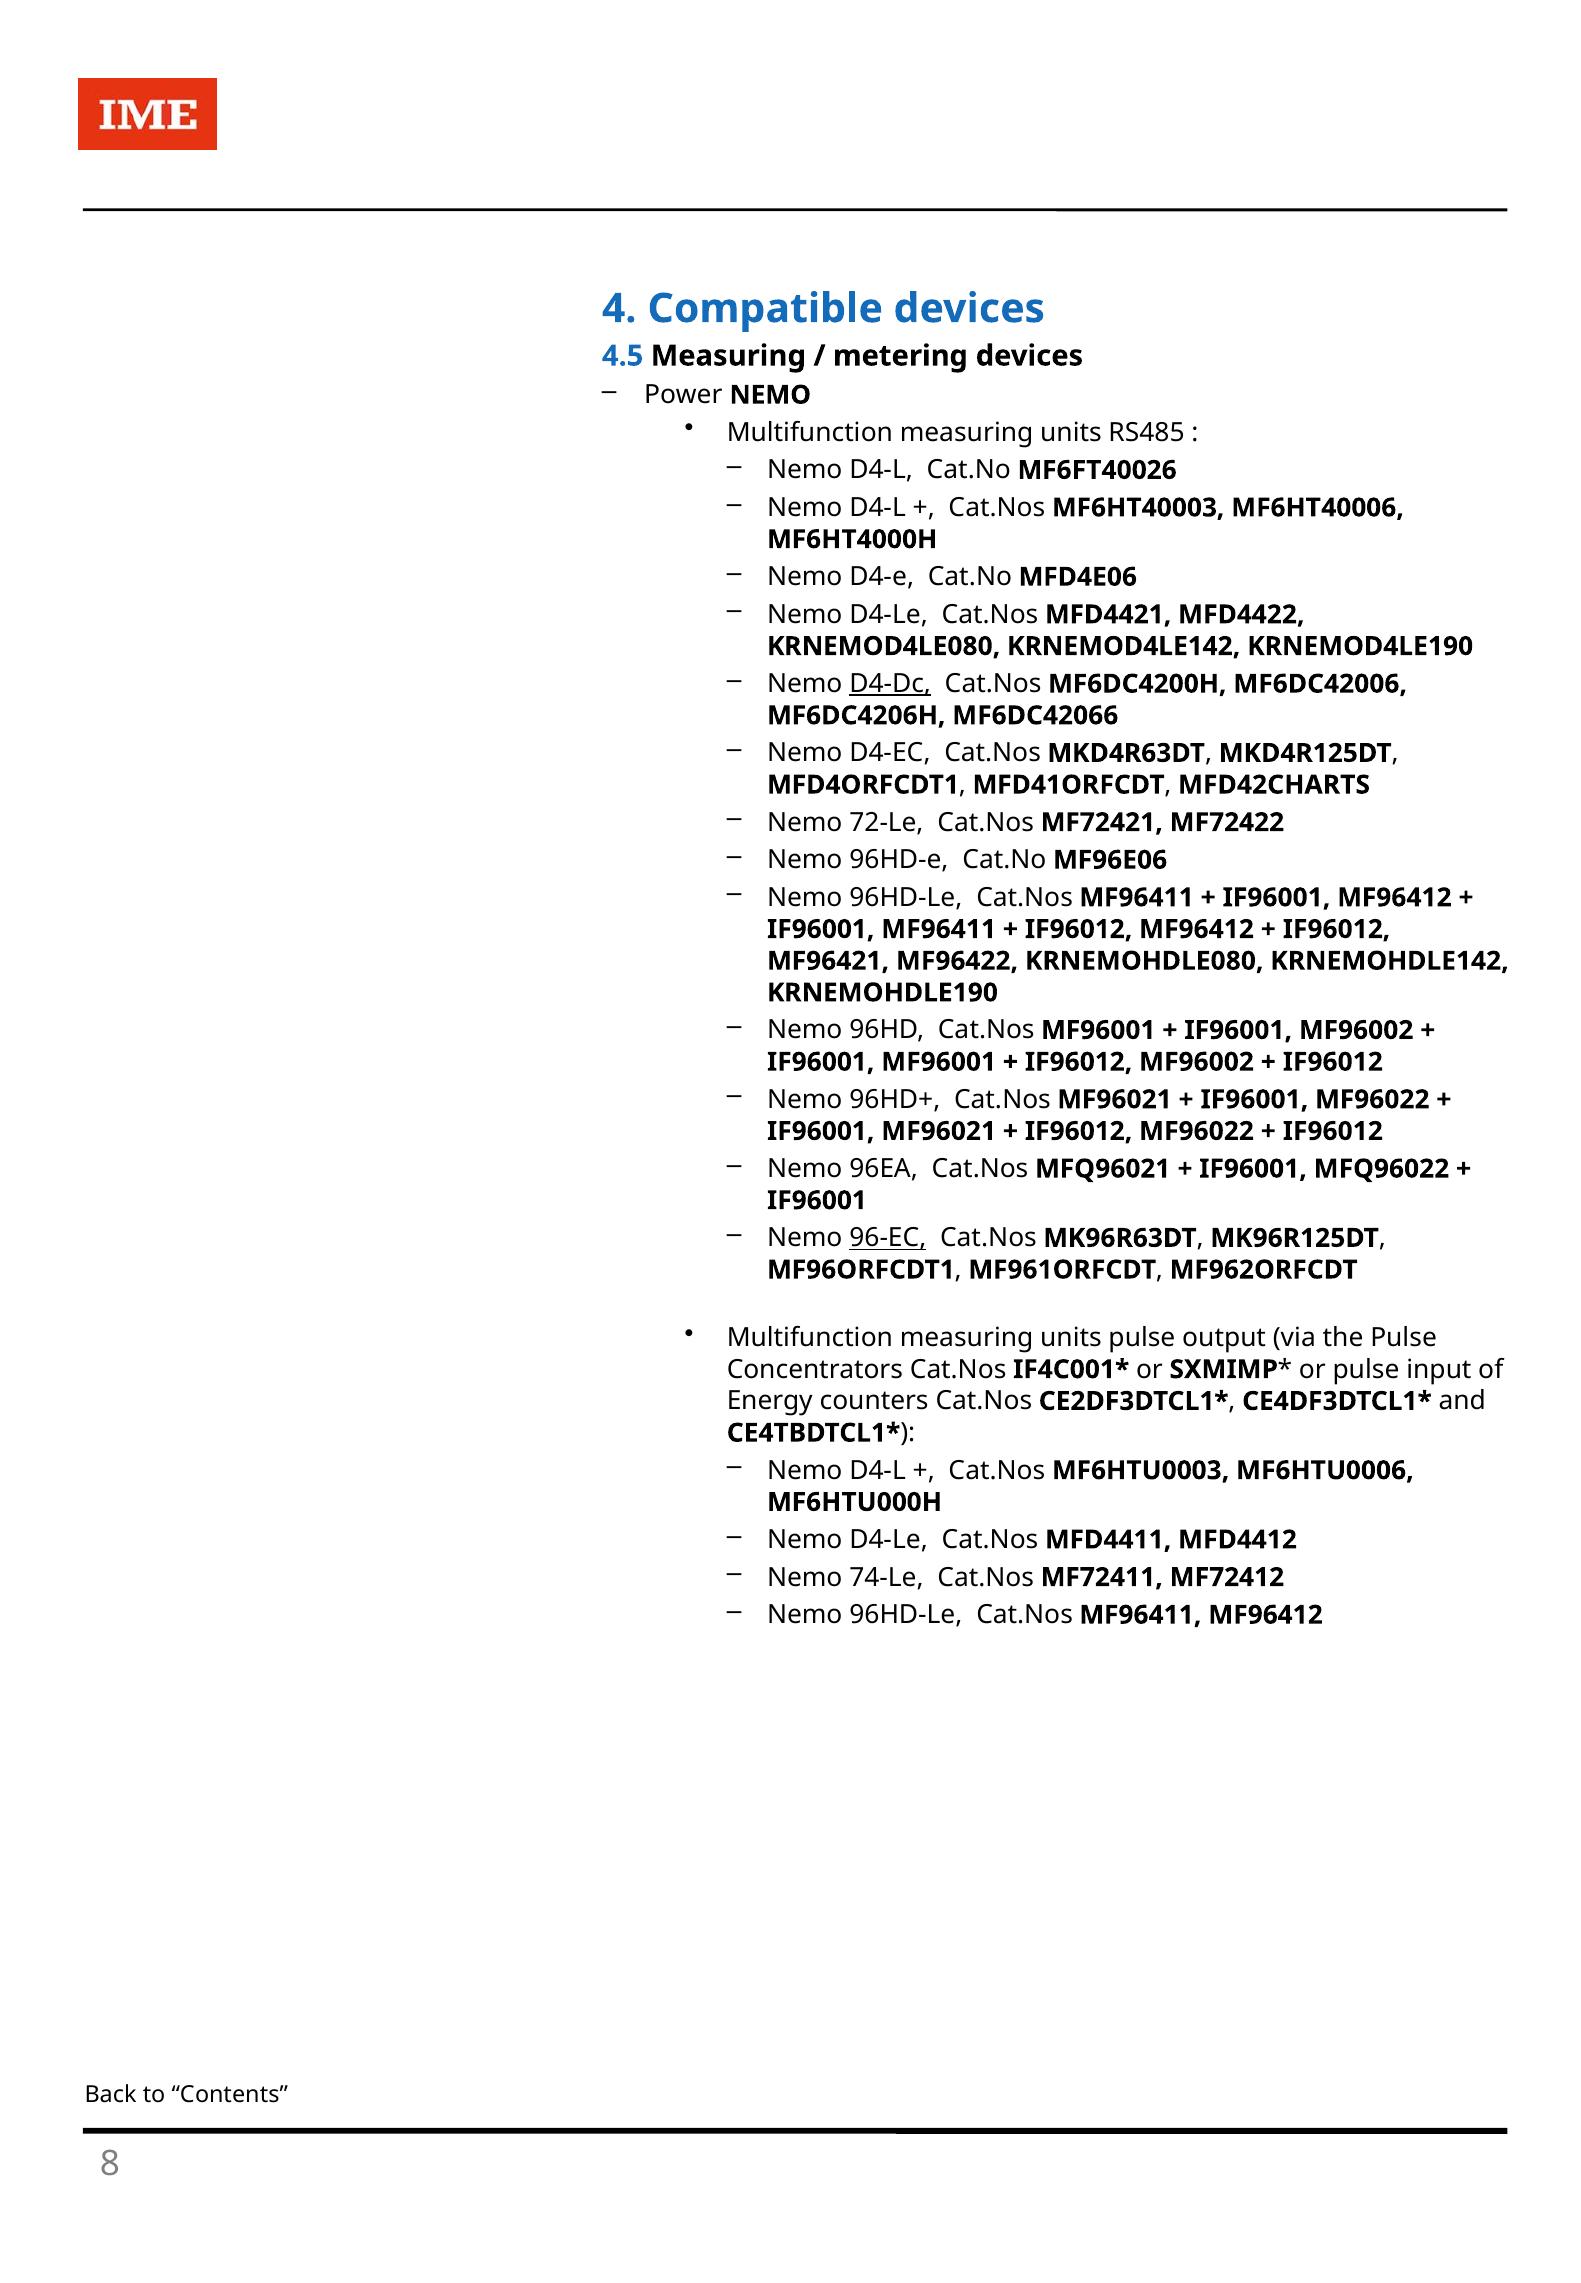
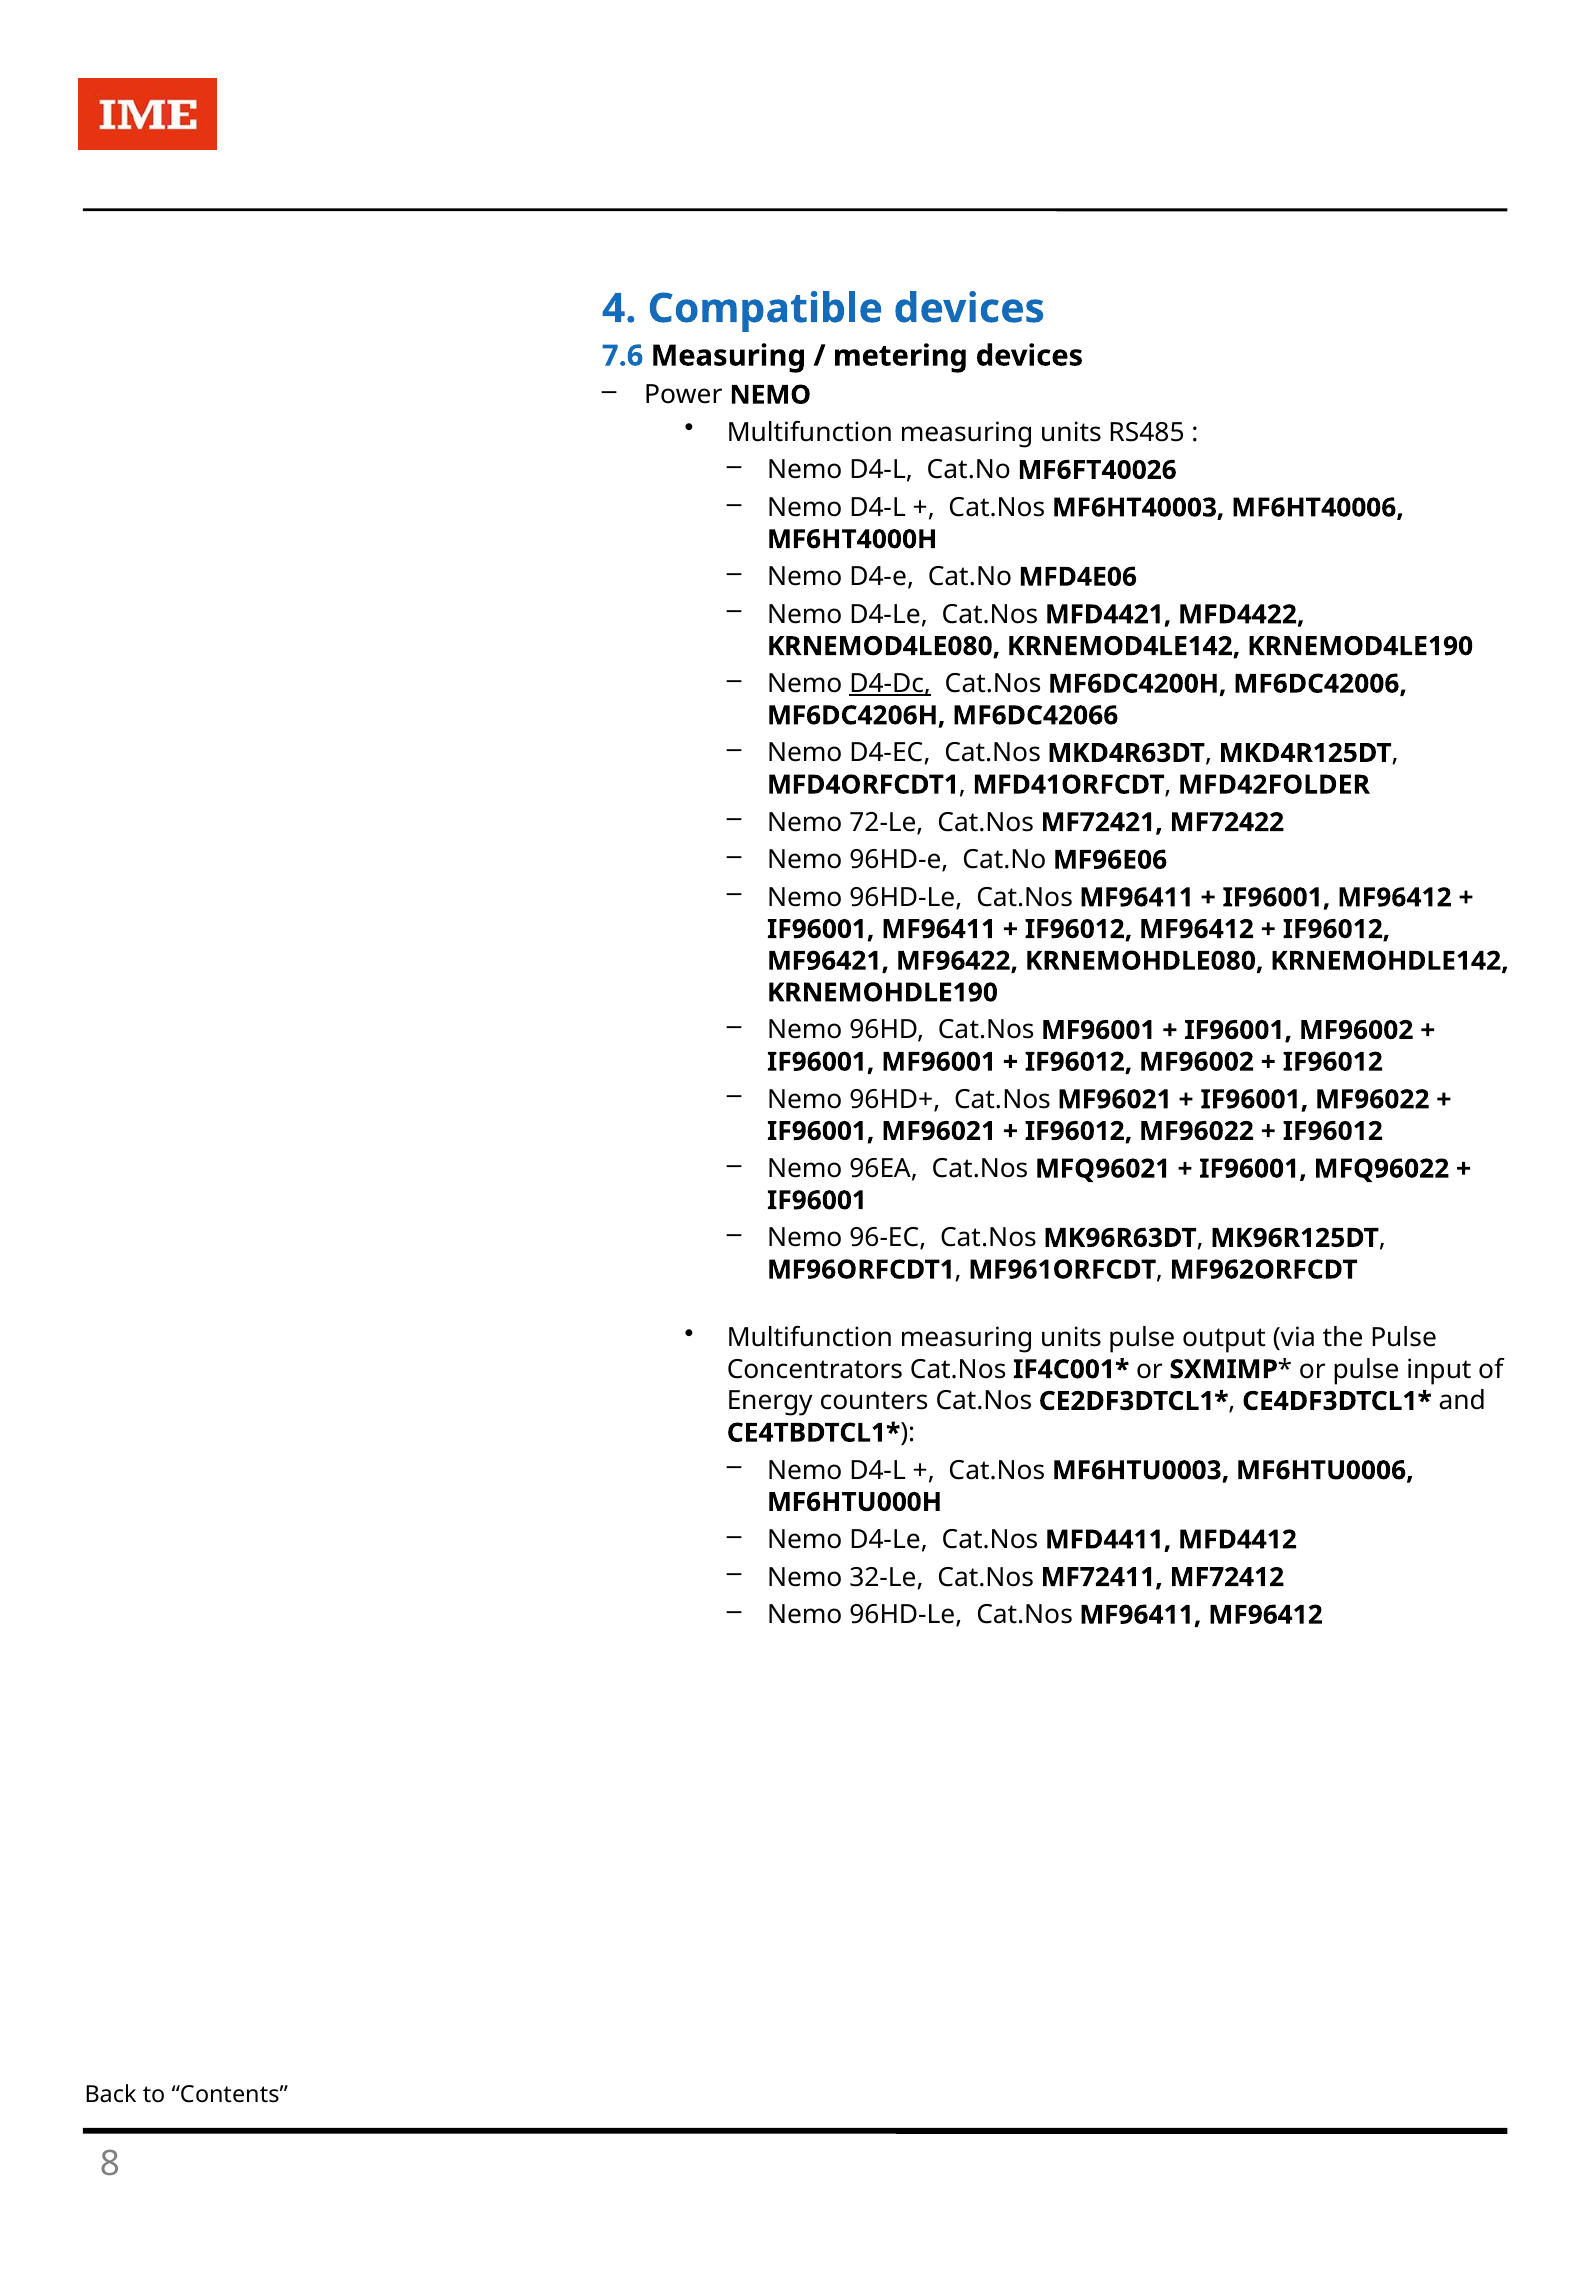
4.5: 4.5 -> 7.6
MFD42CHARTS: MFD42CHARTS -> MFD42FOLDER
96-EC underline: present -> none
74-Le: 74-Le -> 32-Le
